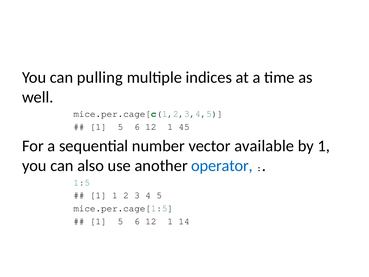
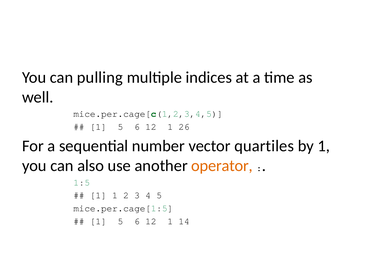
45: 45 -> 26
available: available -> quartiles
operator colour: blue -> orange
